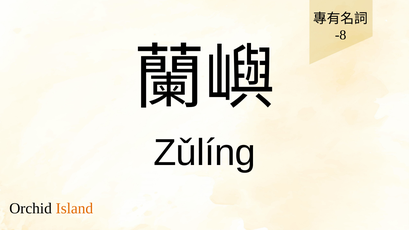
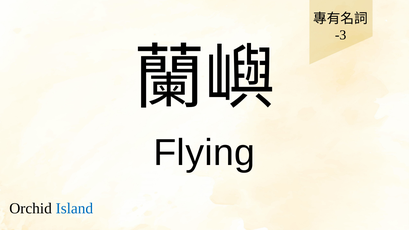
-8: -8 -> -3
Zǔlíng: Zǔlíng -> Flying
Island colour: orange -> blue
